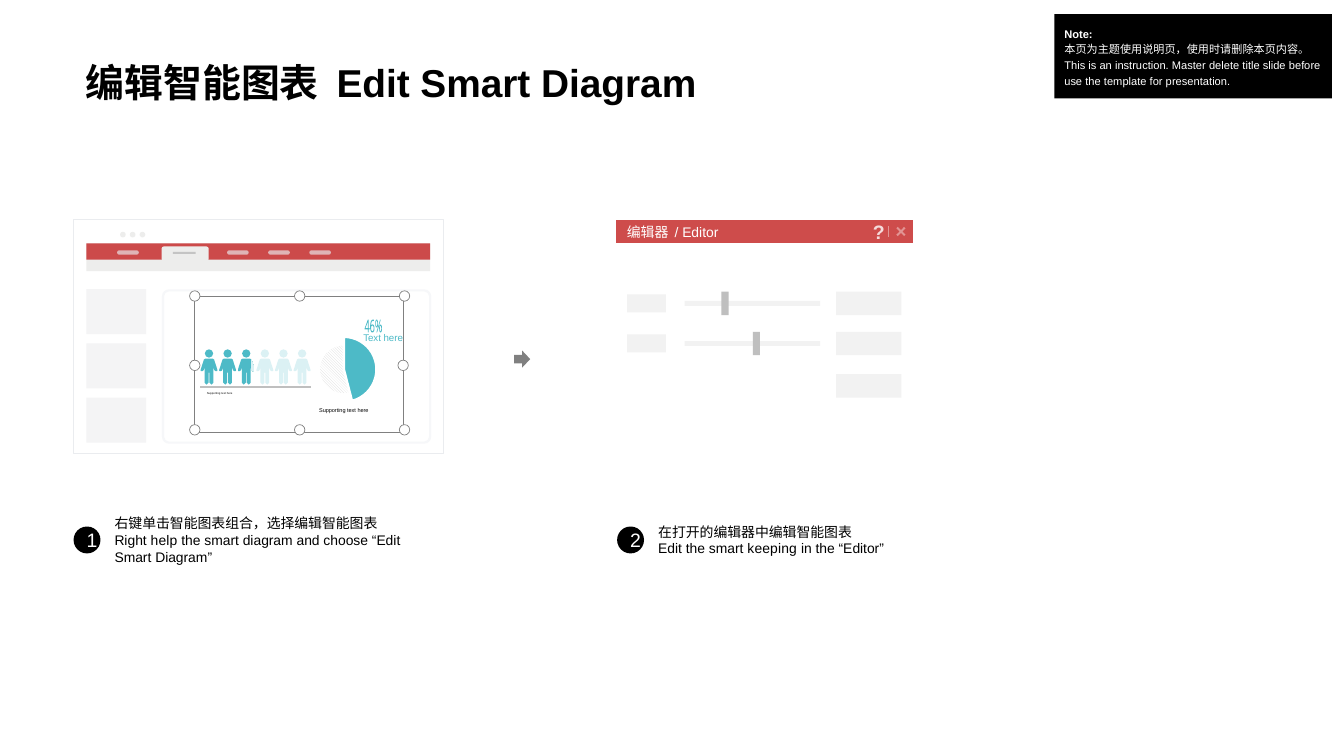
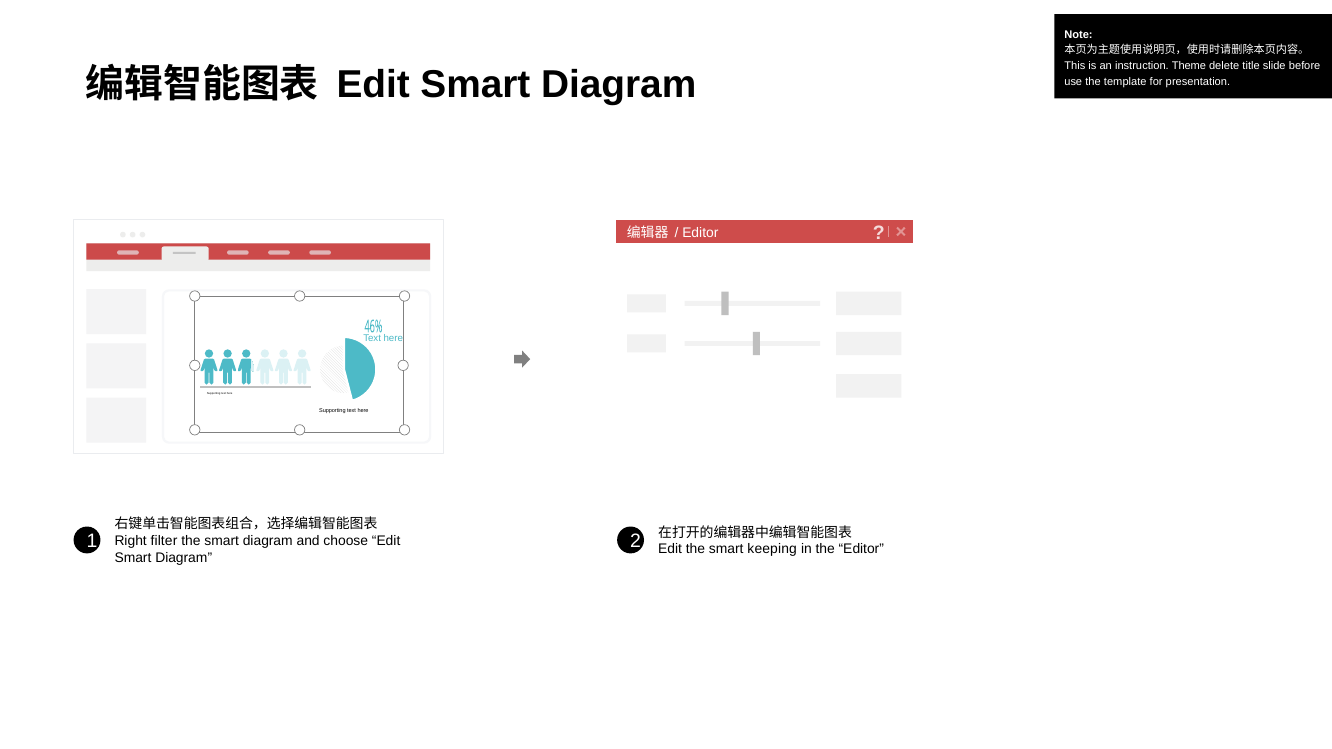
Master: Master -> Theme
help: help -> filter
